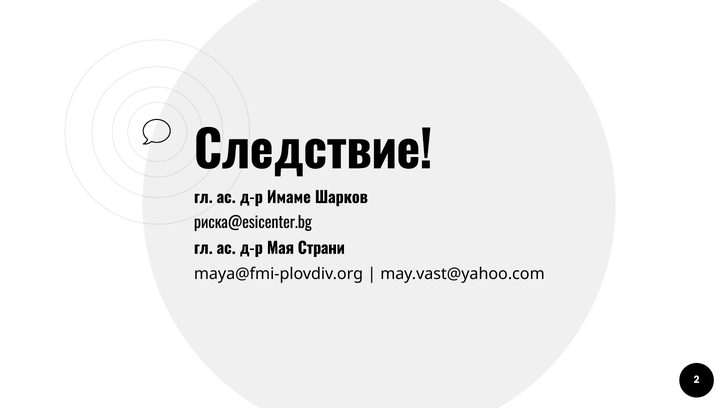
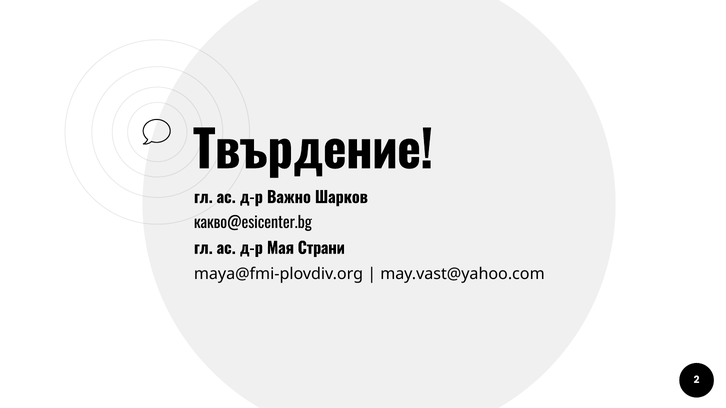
Следствие: Следствие -> Твърдение
Имаме: Имаме -> Важно
риска@esicenter.bg: риска@esicenter.bg -> какво@esicenter.bg
